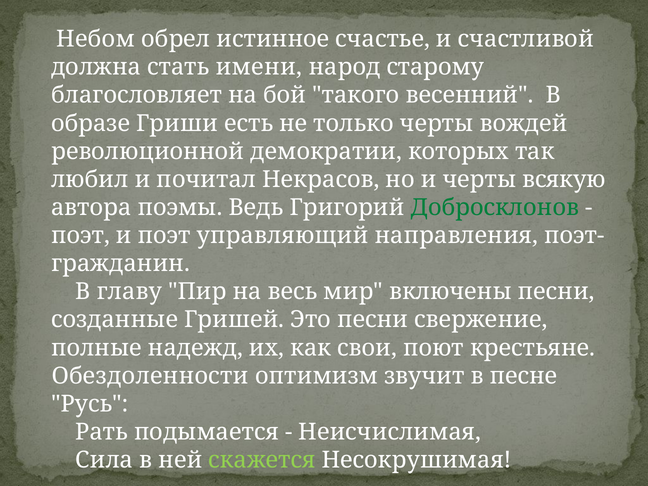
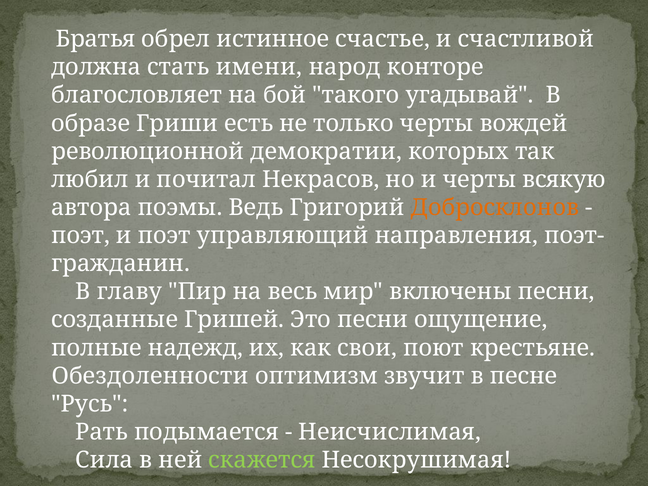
Небом: Небом -> Братья
старому: старому -> конторе
весенний: весенний -> угадывай
Добросклонов colour: green -> orange
свержение: свержение -> ощущение
